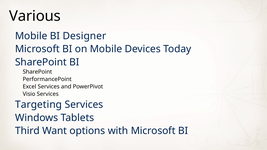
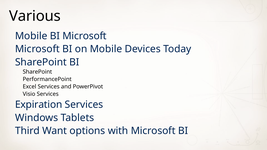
BI Designer: Designer -> Microsoft
Targeting: Targeting -> Expiration
